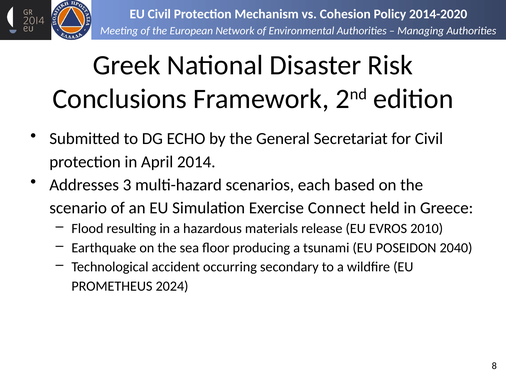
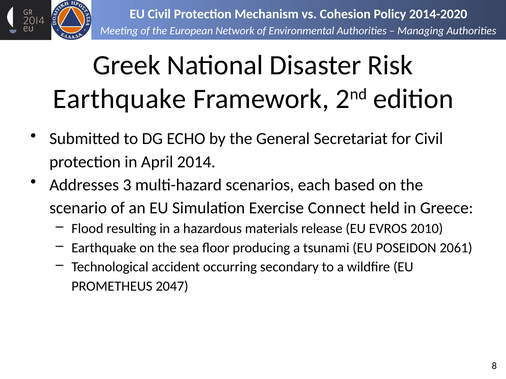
Conclusions at (120, 99): Conclusions -> Earthquake
2040: 2040 -> 2061
2024: 2024 -> 2047
